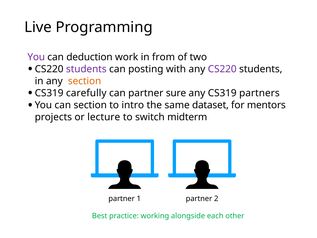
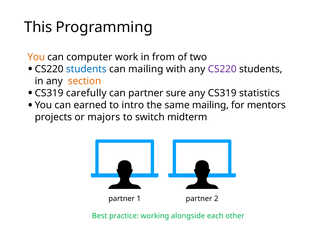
Live: Live -> This
You at (36, 57) colour: purple -> orange
deduction: deduction -> computer
students at (86, 69) colour: purple -> blue
can posting: posting -> mailing
partners: partners -> statistics
can section: section -> earned
same dataset: dataset -> mailing
lecture: lecture -> majors
